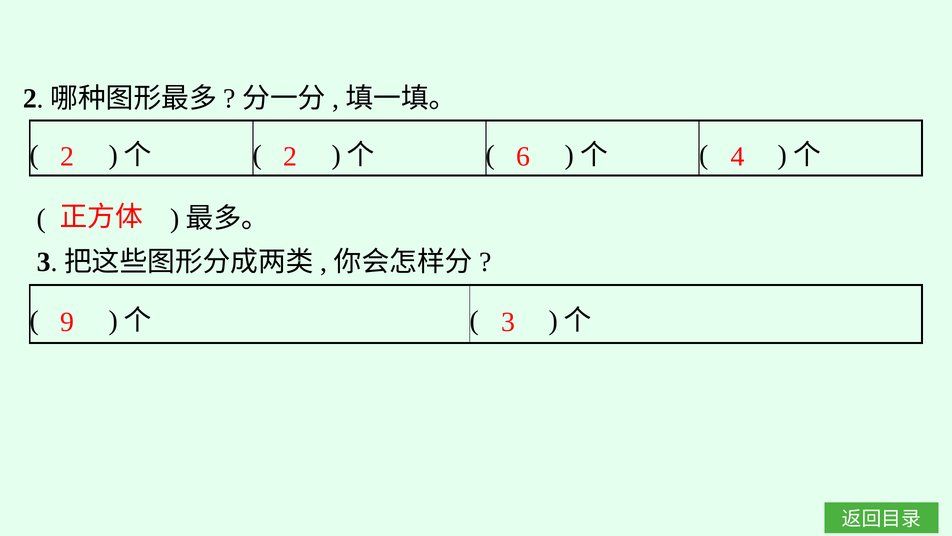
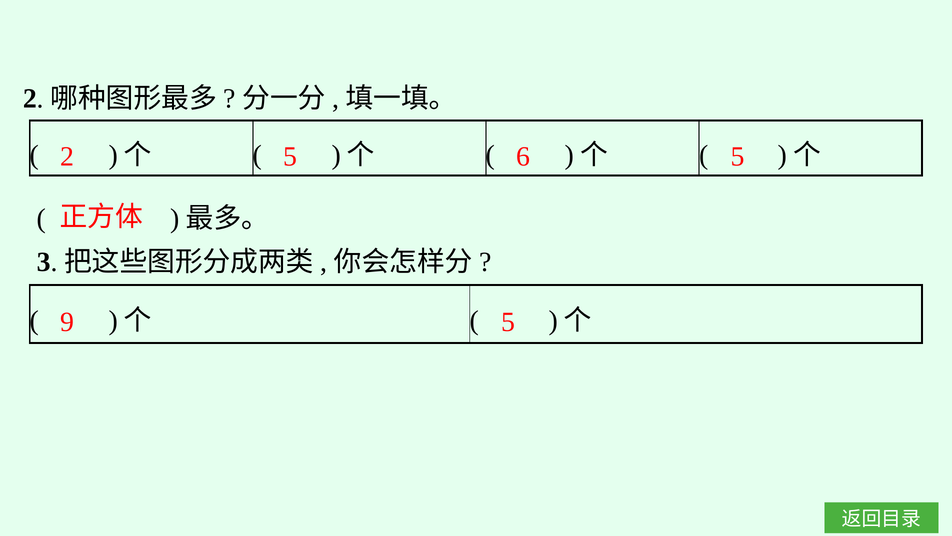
2 2: 2 -> 5
6 4: 4 -> 5
9 3: 3 -> 5
